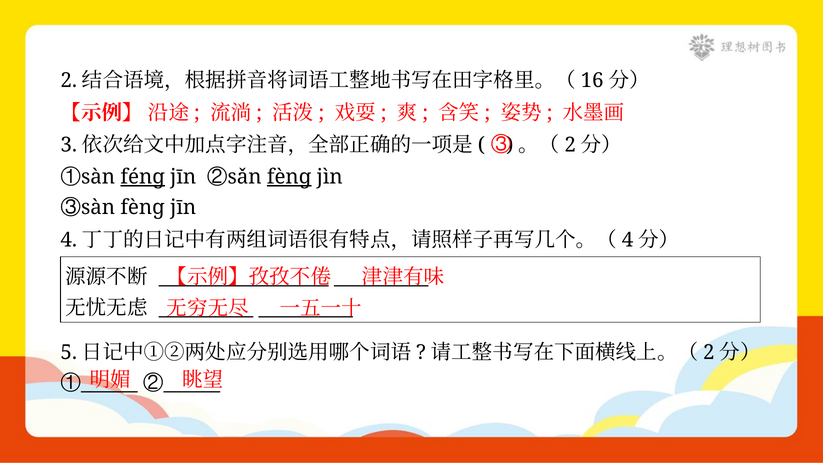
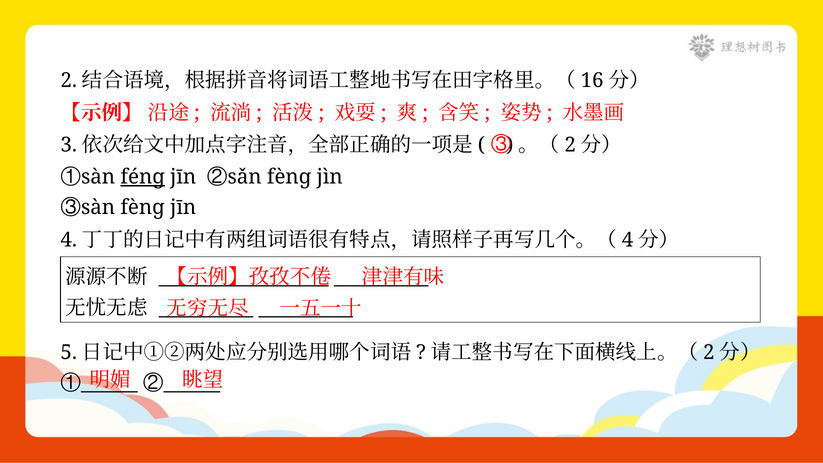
fènɡ at (289, 177) underline: present -> none
